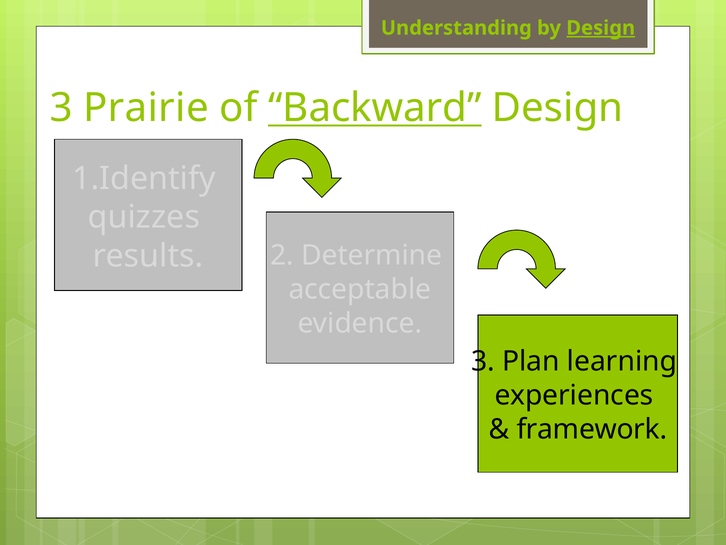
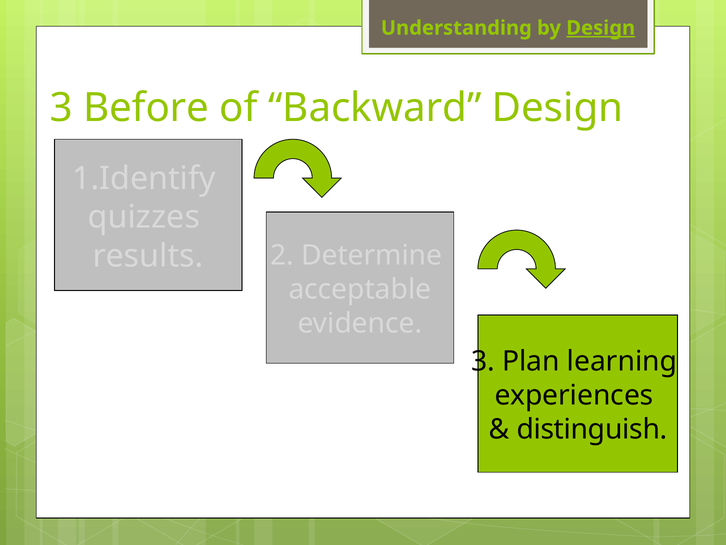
Prairie: Prairie -> Before
Backward underline: present -> none
framework: framework -> distinguish
